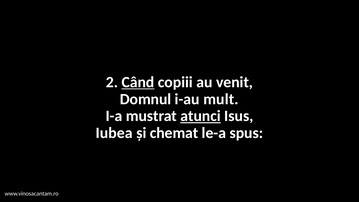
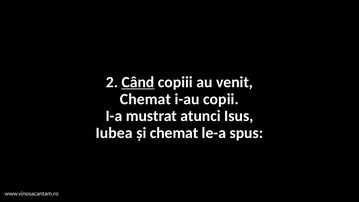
Domnul at (146, 99): Domnul -> Chemat
mult: mult -> copii
atunci underline: present -> none
